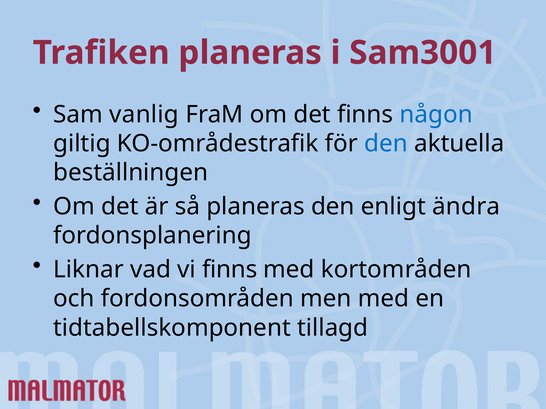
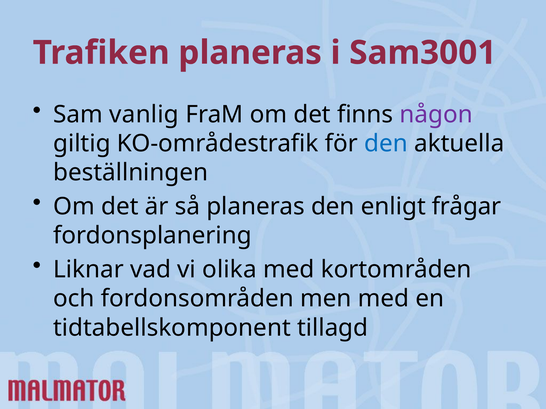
någon colour: blue -> purple
ändra: ändra -> frågar
vi finns: finns -> olika
